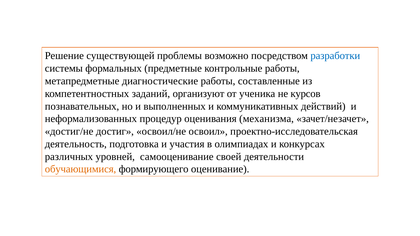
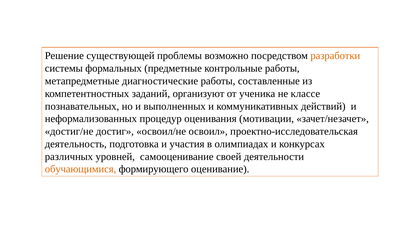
разработки colour: blue -> orange
курсов: курсов -> классе
механизма: механизма -> мотивации
